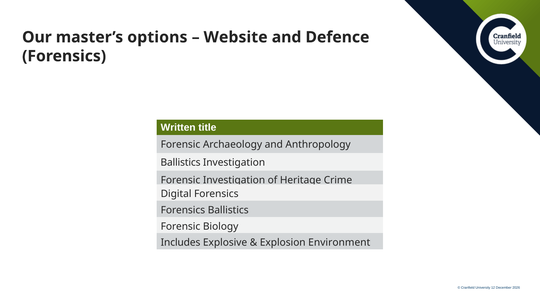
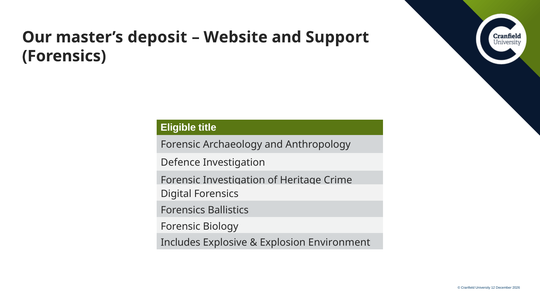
options: options -> deposit
Defence: Defence -> Support
Written: Written -> Eligible
Ballistics at (181, 162): Ballistics -> Defence
